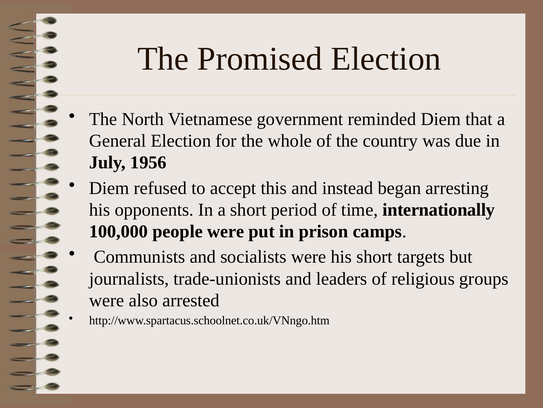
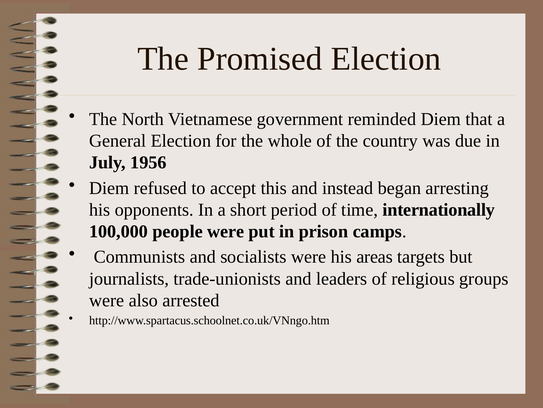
his short: short -> areas
